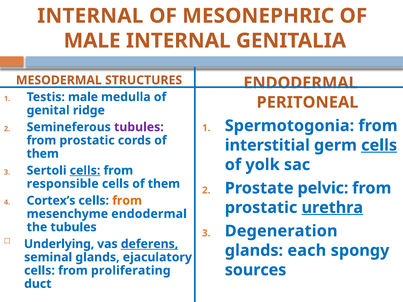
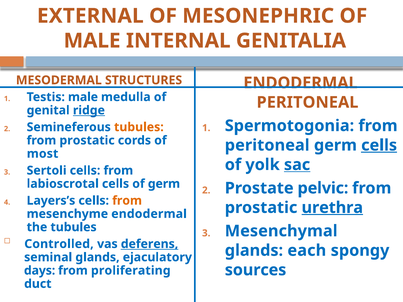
INTERNAL at (90, 16): INTERNAL -> EXTERNAL
ridge underline: none -> present
tubules at (139, 127) colour: purple -> orange
interstitial at (267, 145): interstitial -> peritoneal
them at (43, 154): them -> most
sac underline: none -> present
cells at (85, 171) underline: present -> none
responsible: responsible -> labioscrotal
cells of them: them -> germ
Cortex’s: Cortex’s -> Layers’s
Degeneration: Degeneration -> Mesenchymal
Underlying: Underlying -> Controlled
cells at (40, 271): cells -> days
